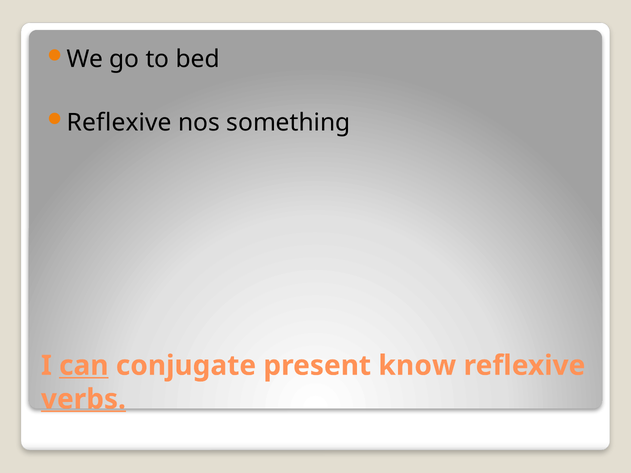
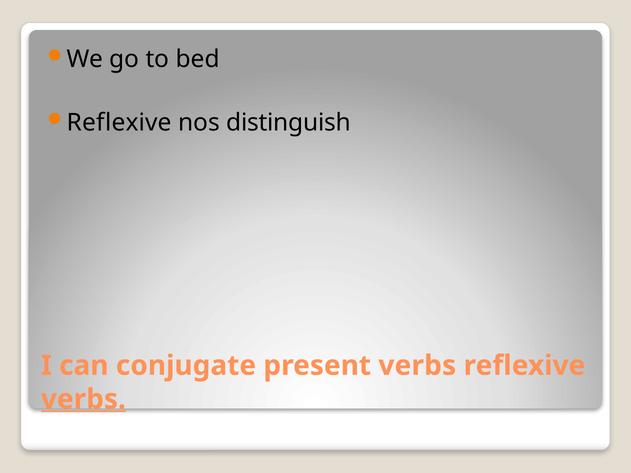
something: something -> distinguish
can underline: present -> none
present know: know -> verbs
